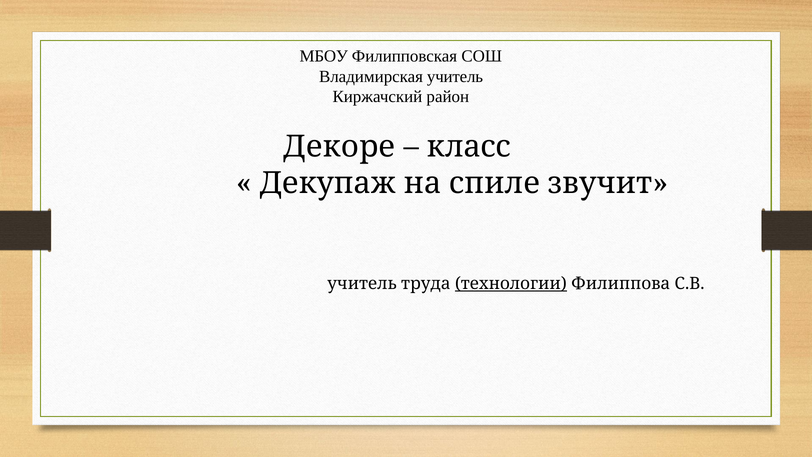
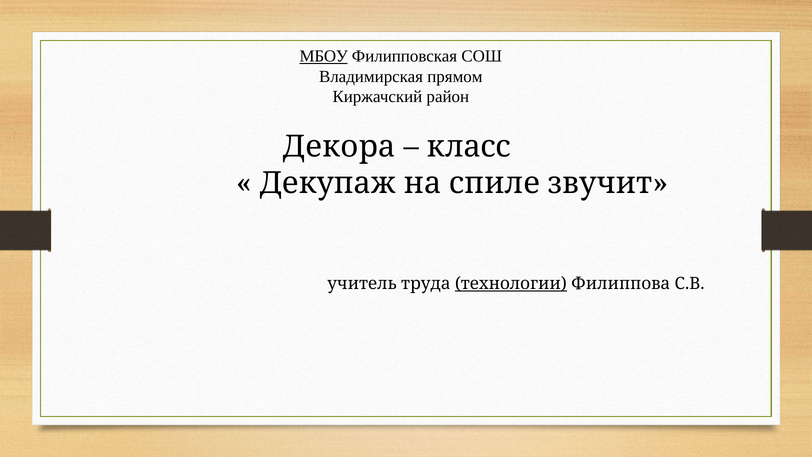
МБОУ underline: none -> present
Владимирская учитель: учитель -> прямом
Декоре: Декоре -> Декора
